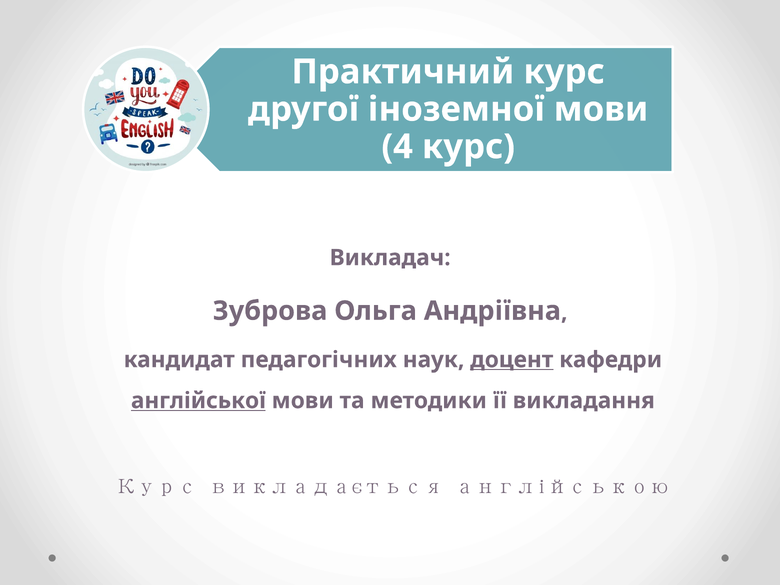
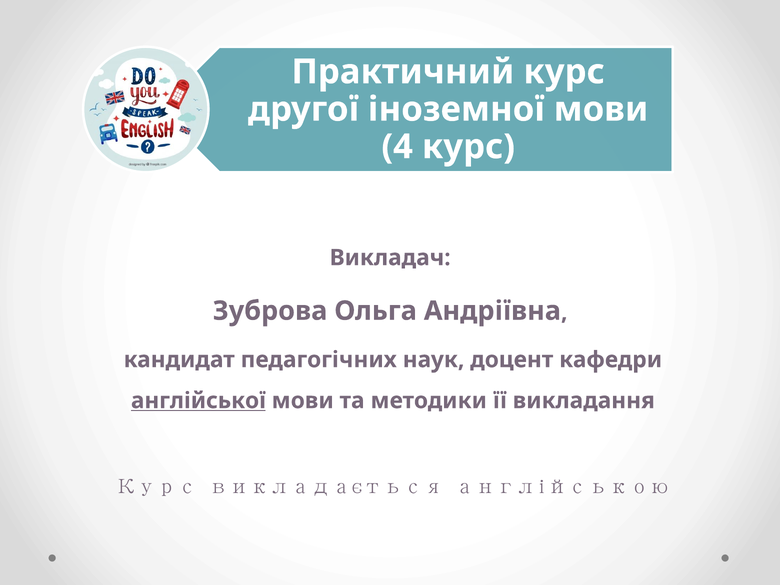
доцент underline: present -> none
